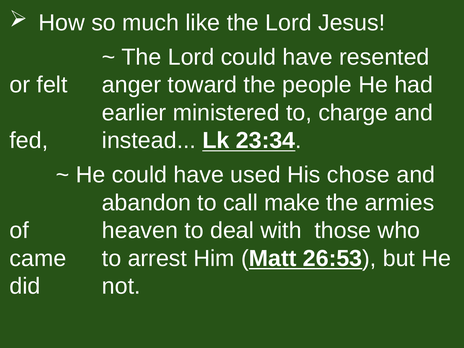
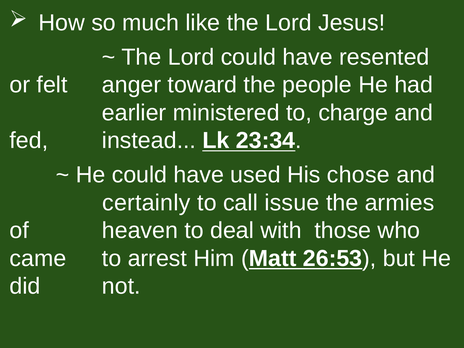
abandon: abandon -> certainly
make: make -> issue
